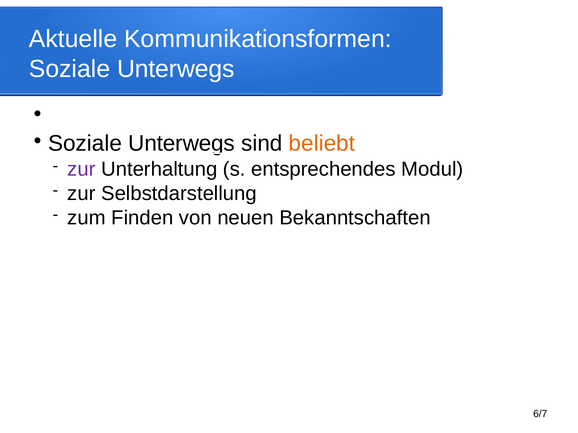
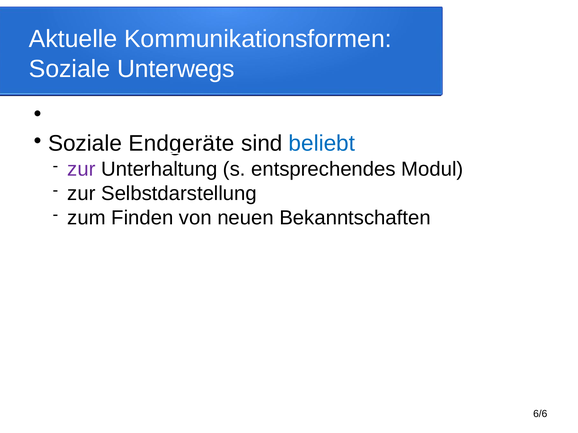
Unterwegs at (182, 144): Unterwegs -> Endgeräte
beliebt colour: orange -> blue
6/7: 6/7 -> 6/6
